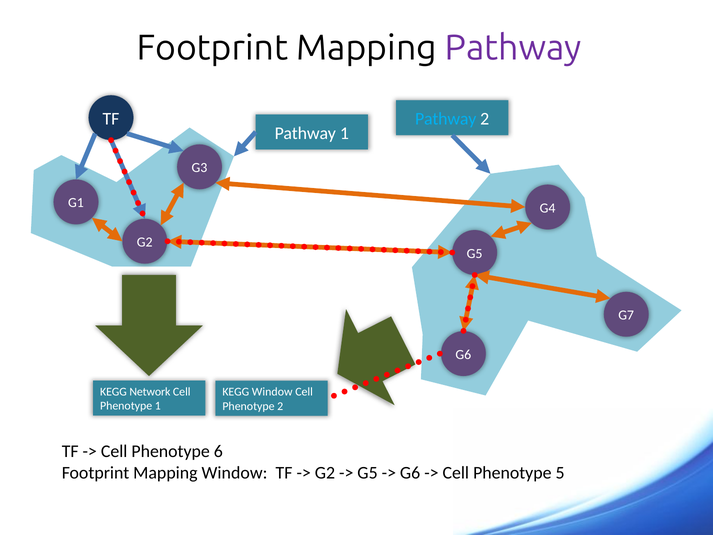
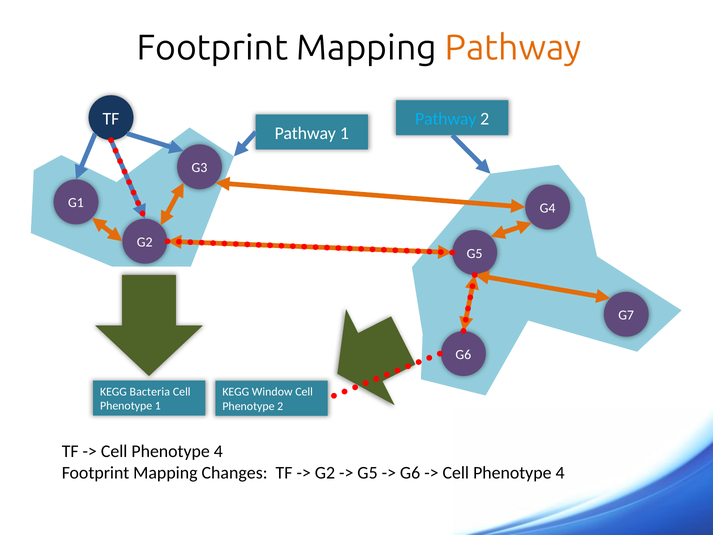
Pathway at (513, 48) colour: purple -> orange
Network: Network -> Bacteria
6 at (218, 451): 6 -> 4
Mapping Window: Window -> Changes
5 at (560, 473): 5 -> 4
